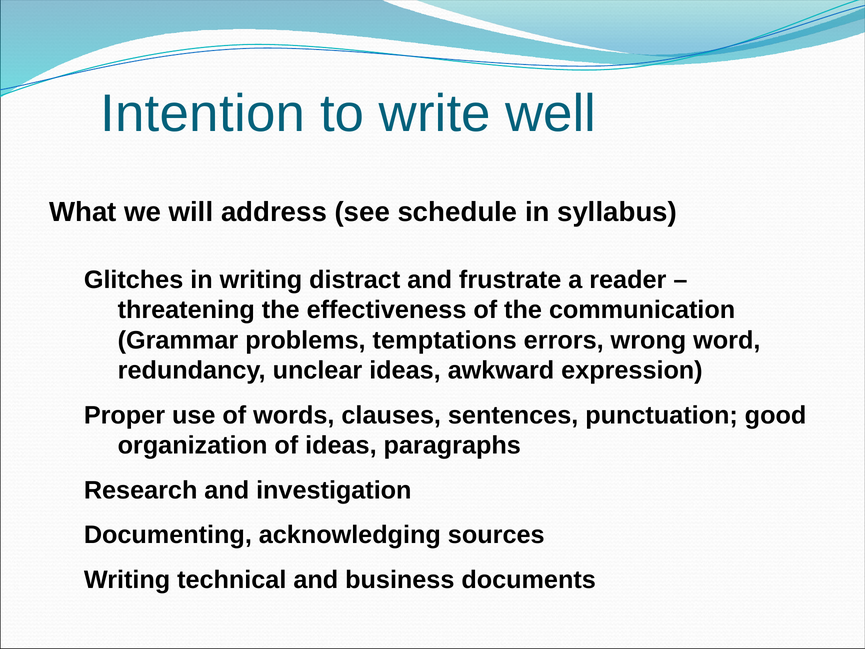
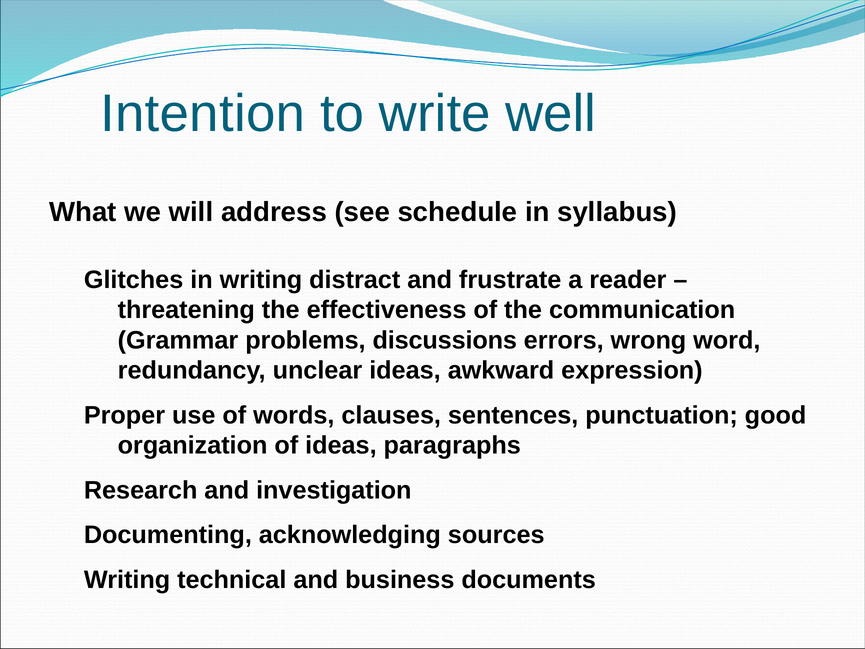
temptations: temptations -> discussions
